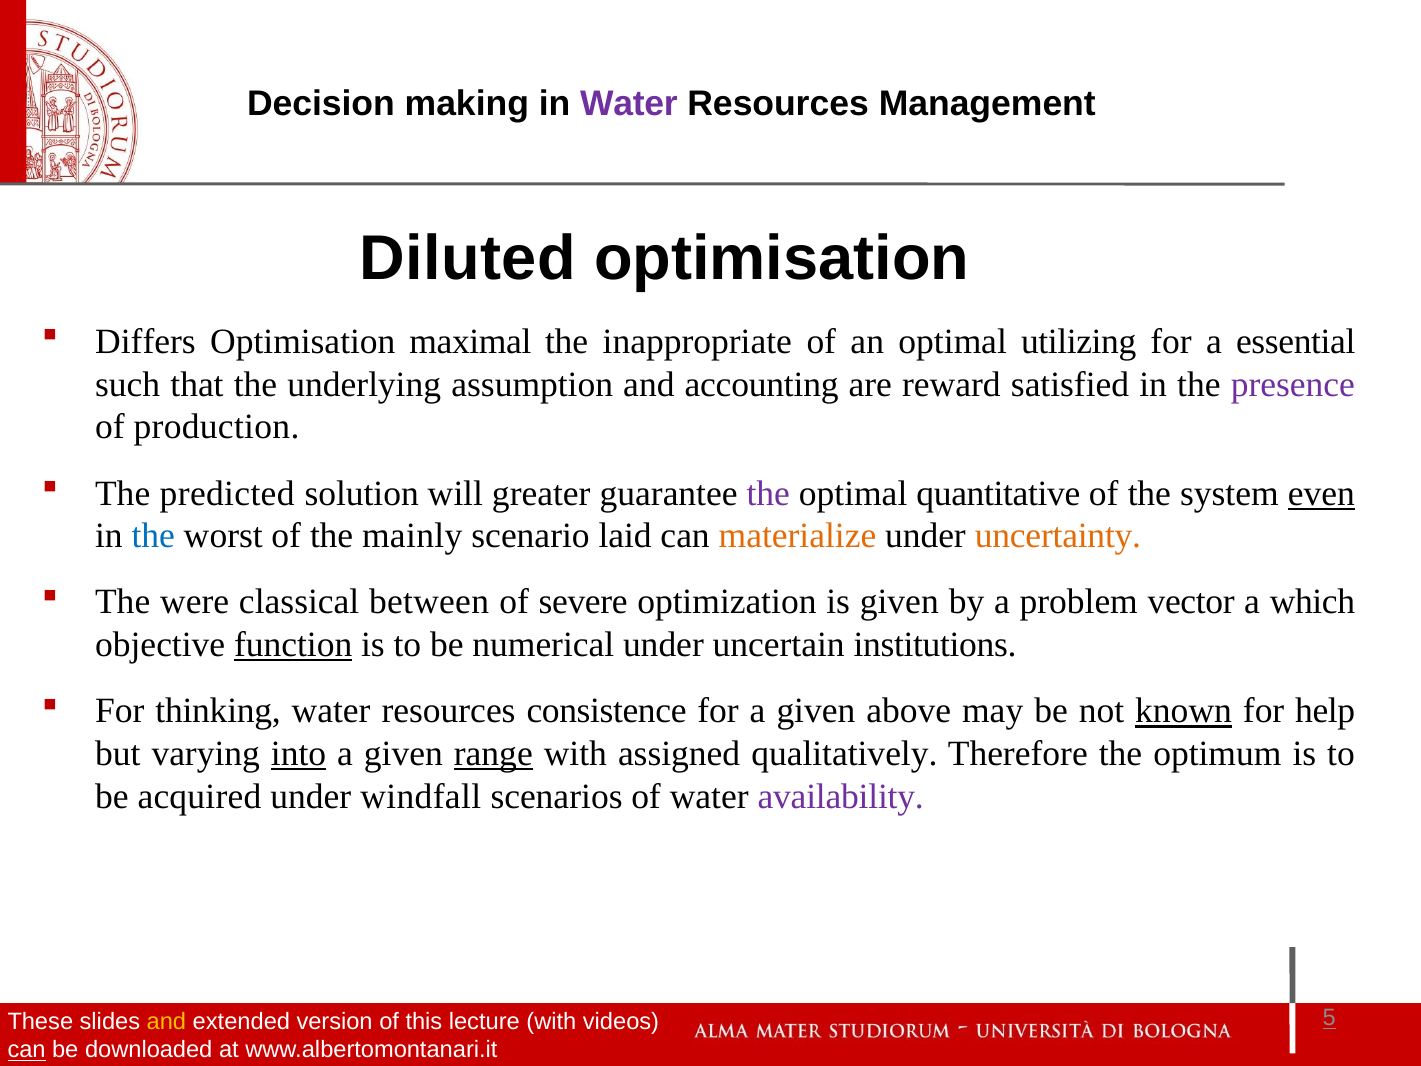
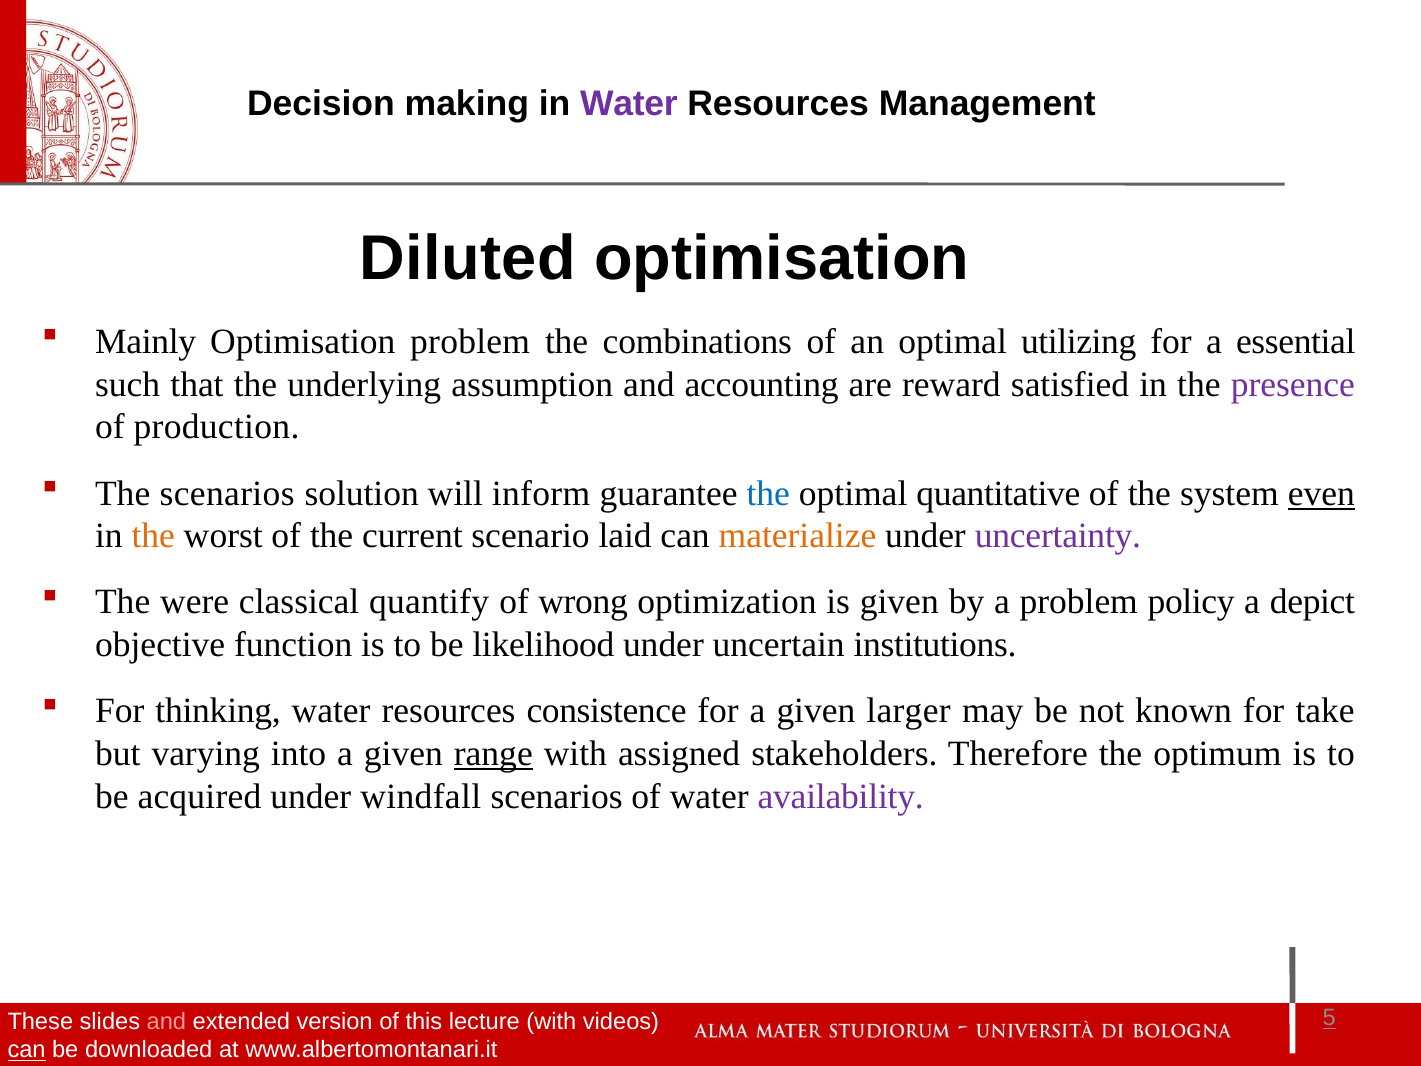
Differs: Differs -> Mainly
Optimisation maximal: maximal -> problem
inappropriate: inappropriate -> combinations
The predicted: predicted -> scenarios
greater: greater -> inform
the at (768, 493) colour: purple -> blue
the at (153, 536) colour: blue -> orange
mainly: mainly -> current
uncertainty colour: orange -> purple
between: between -> quantify
severe: severe -> wrong
vector: vector -> policy
which: which -> depict
function underline: present -> none
numerical: numerical -> likelihood
above: above -> larger
known underline: present -> none
help: help -> take
into underline: present -> none
qualitatively: qualitatively -> stakeholders
and at (166, 1021) colour: yellow -> pink
